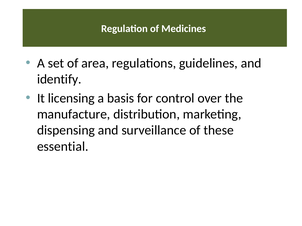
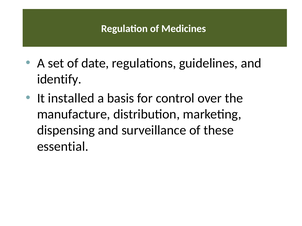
area: area -> date
licensing: licensing -> installed
